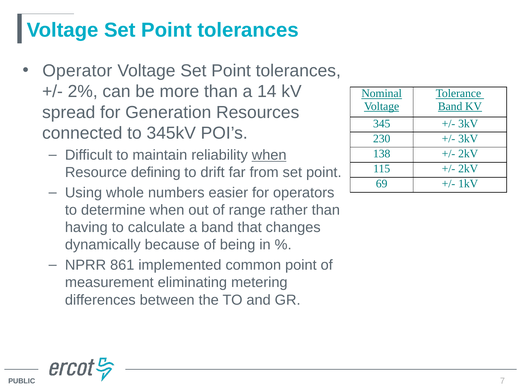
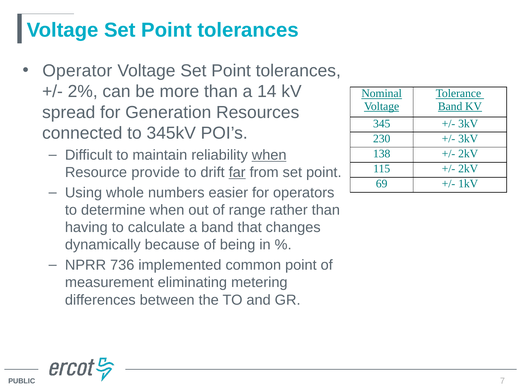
defining: defining -> provide
far underline: none -> present
861: 861 -> 736
